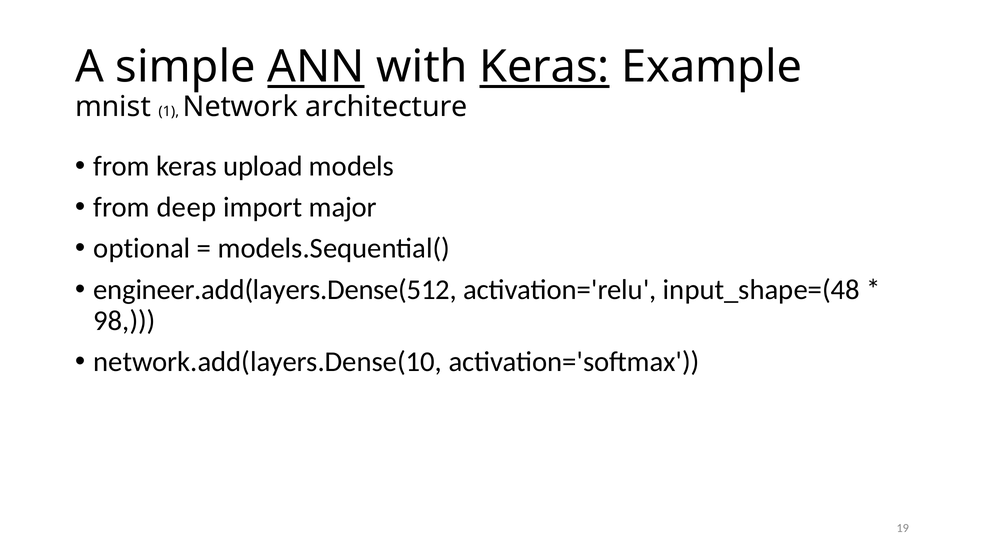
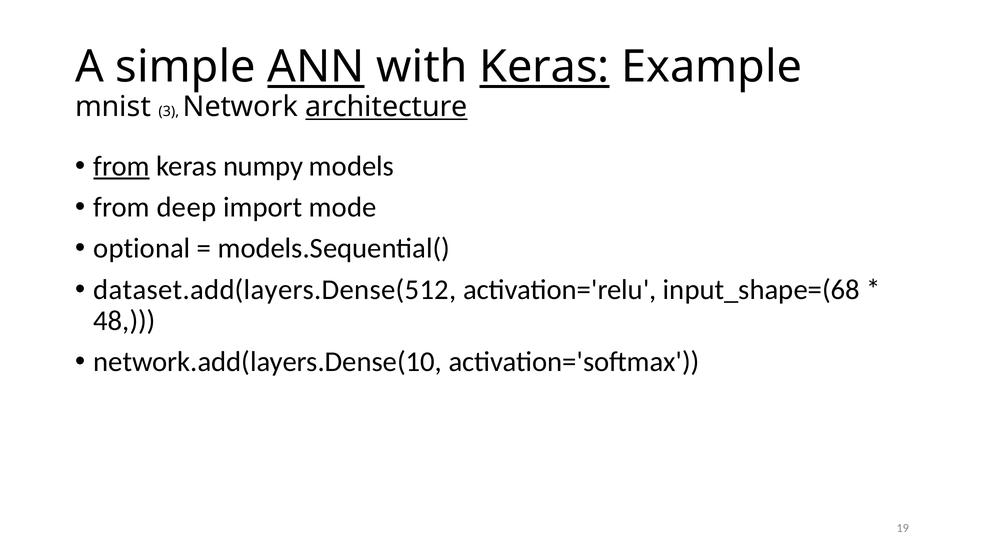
1: 1 -> 3
architecture underline: none -> present
from at (122, 166) underline: none -> present
upload: upload -> numpy
major: major -> mode
engineer.add(layers.Dense(512: engineer.add(layers.Dense(512 -> dataset.add(layers.Dense(512
input_shape=(48: input_shape=(48 -> input_shape=(68
98: 98 -> 48
